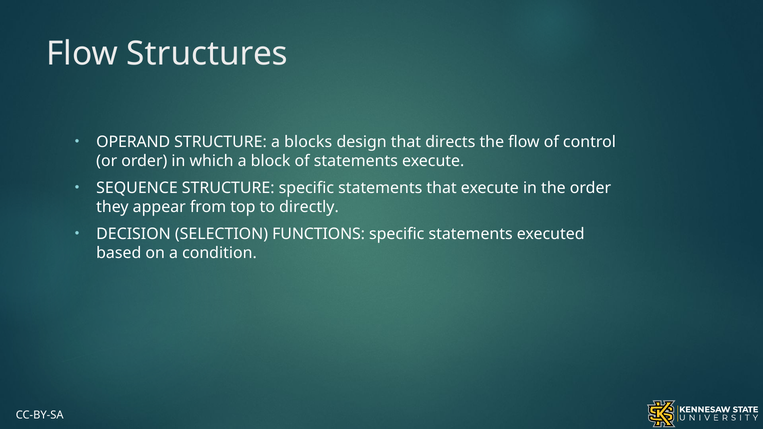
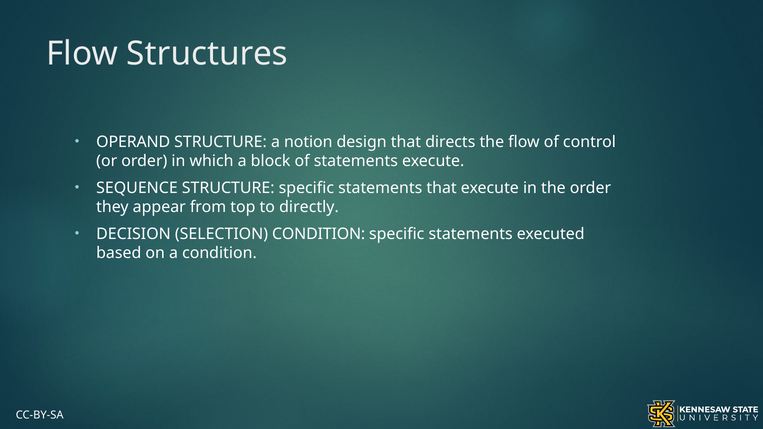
blocks: blocks -> notion
SELECTION FUNCTIONS: FUNCTIONS -> CONDITION
